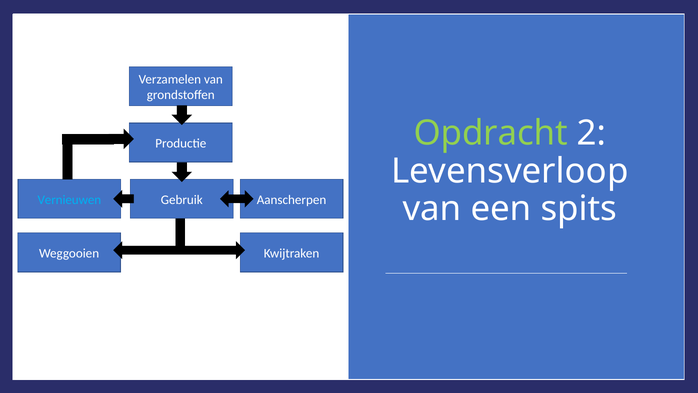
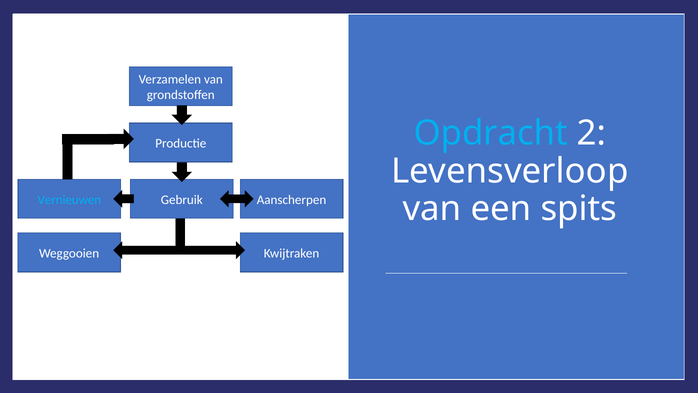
Opdracht colour: light green -> light blue
